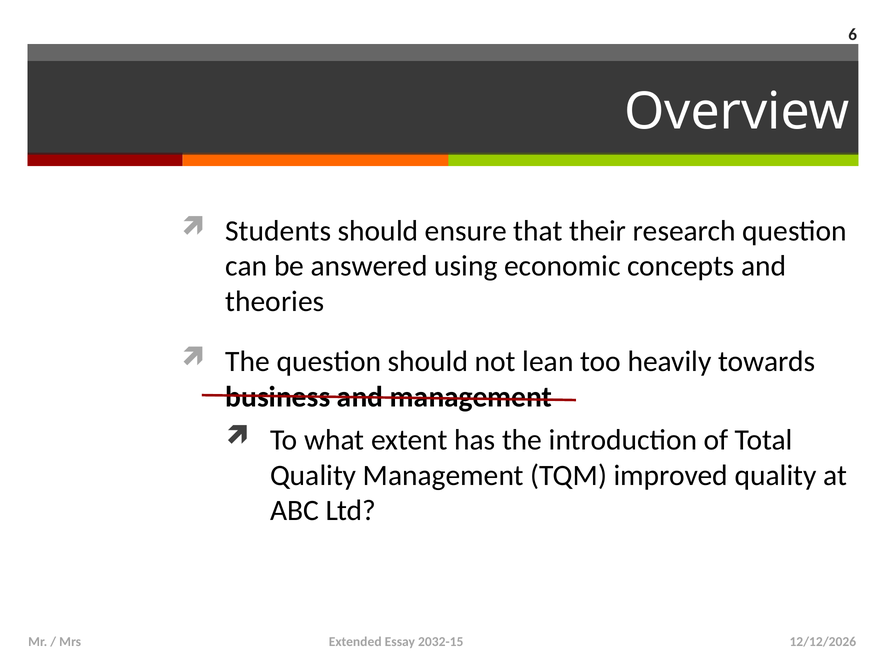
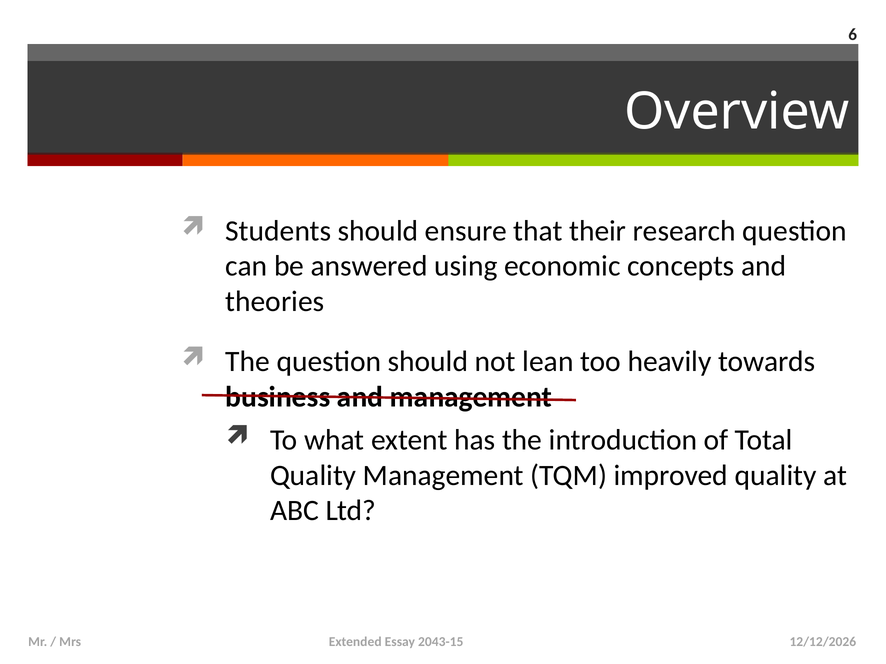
2032-15: 2032-15 -> 2043-15
